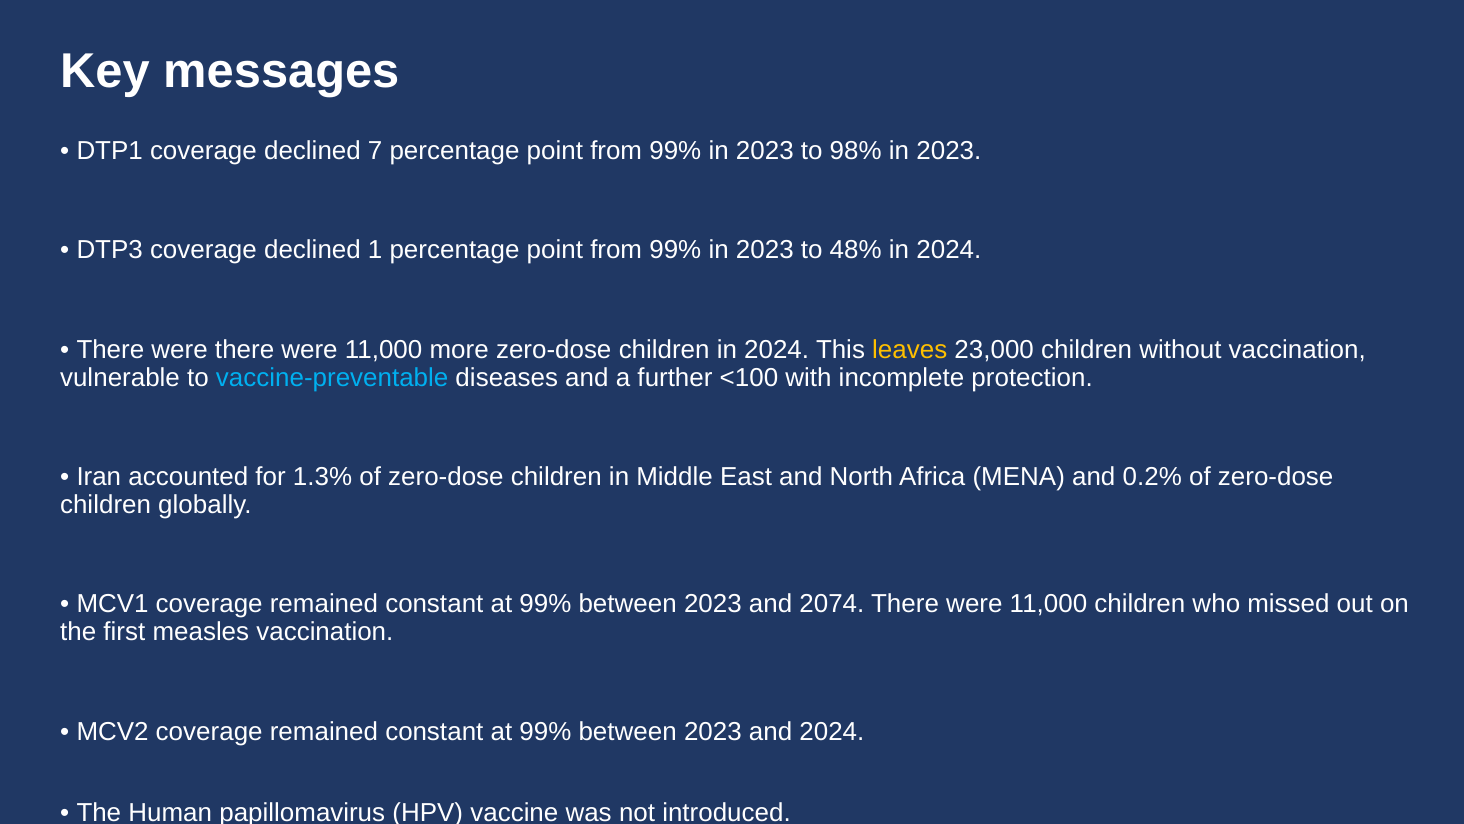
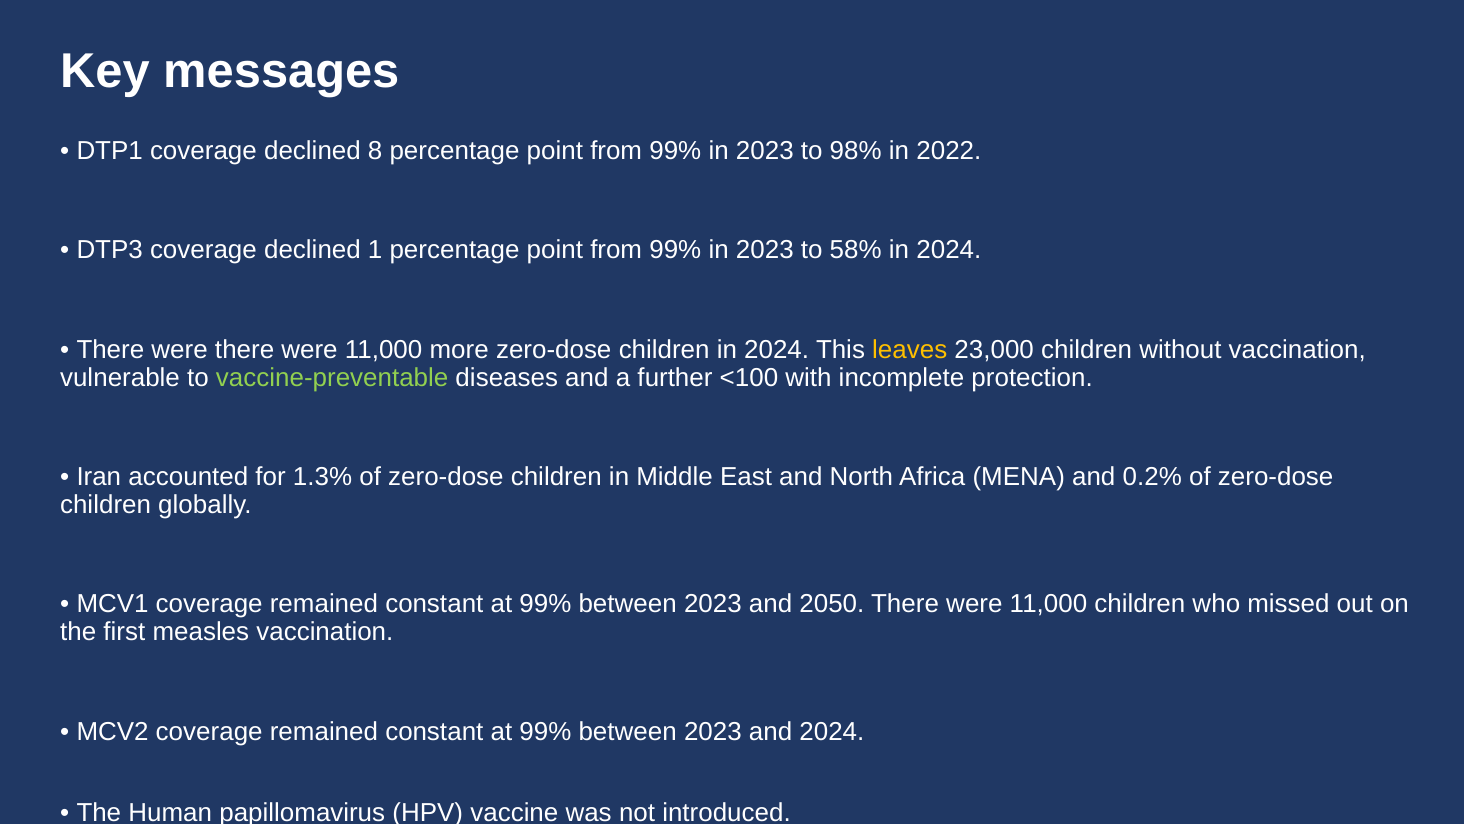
7: 7 -> 8
98% in 2023: 2023 -> 2022
48%: 48% -> 58%
vaccine-preventable colour: light blue -> light green
2074: 2074 -> 2050
